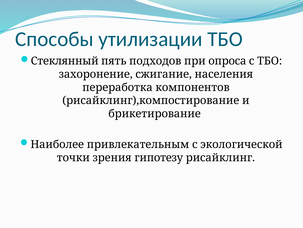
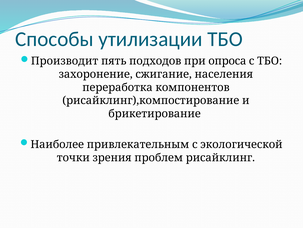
Стеклянный: Стеклянный -> Производит
гипотезу: гипотезу -> проблем
